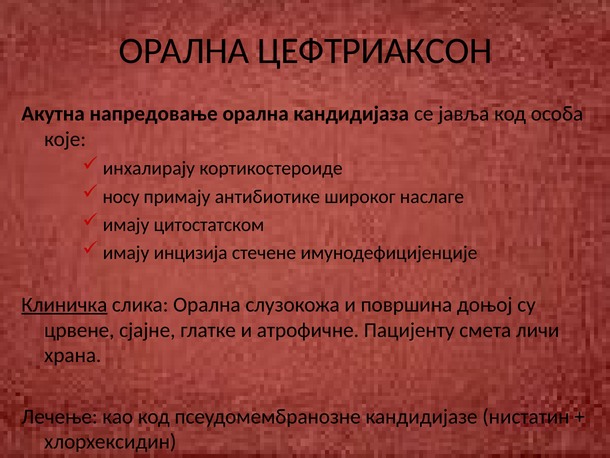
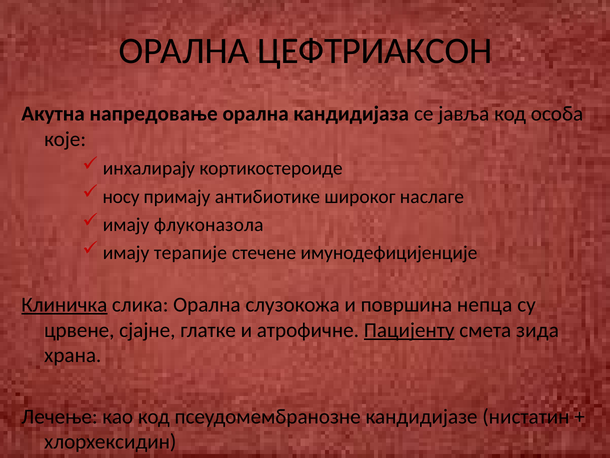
цитостатском: цитостатском -> флуконазола
инцизија: инцизија -> терапије
доњој: доњој -> непца
Пацијенту underline: none -> present
личи: личи -> зида
